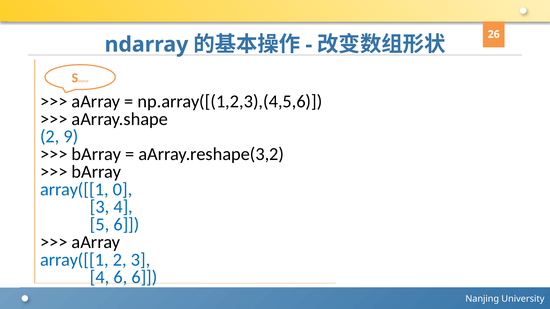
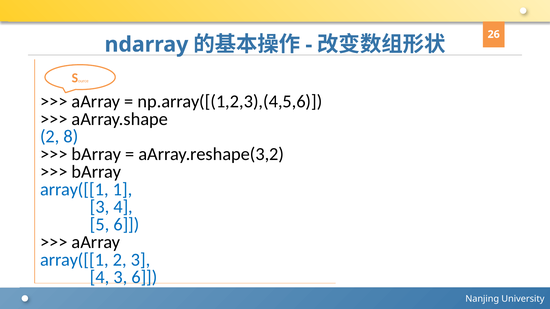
9: 9 -> 8
0: 0 -> 1
4 6: 6 -> 3
